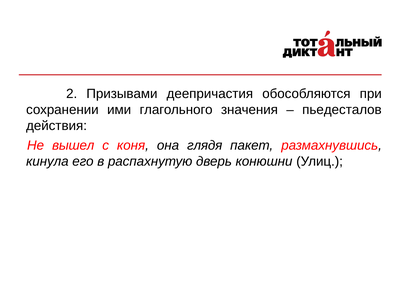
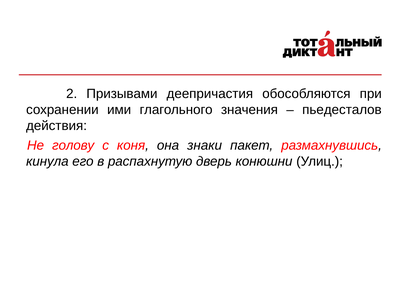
вышел: вышел -> голову
глядя: глядя -> знаки
